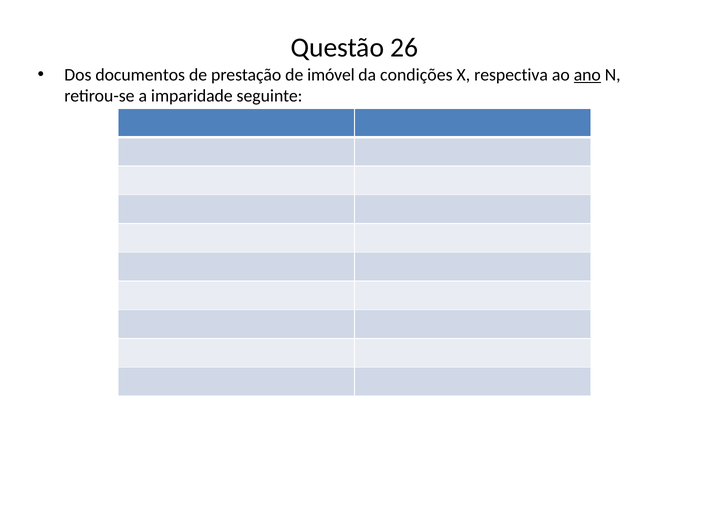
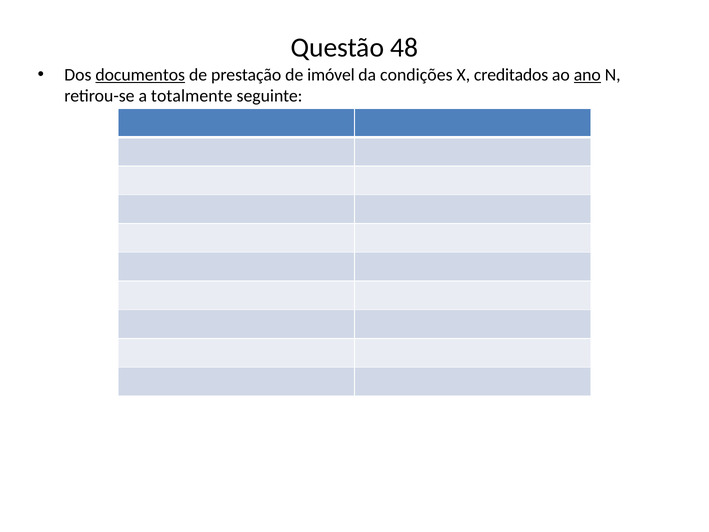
26: 26 -> 48
documentos underline: none -> present
respectiva: respectiva -> creditados
imparidade: imparidade -> totalmente
